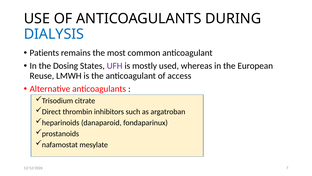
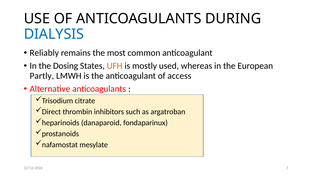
Patients: Patients -> Reliably
UFH colour: purple -> orange
Reuse: Reuse -> Partly
